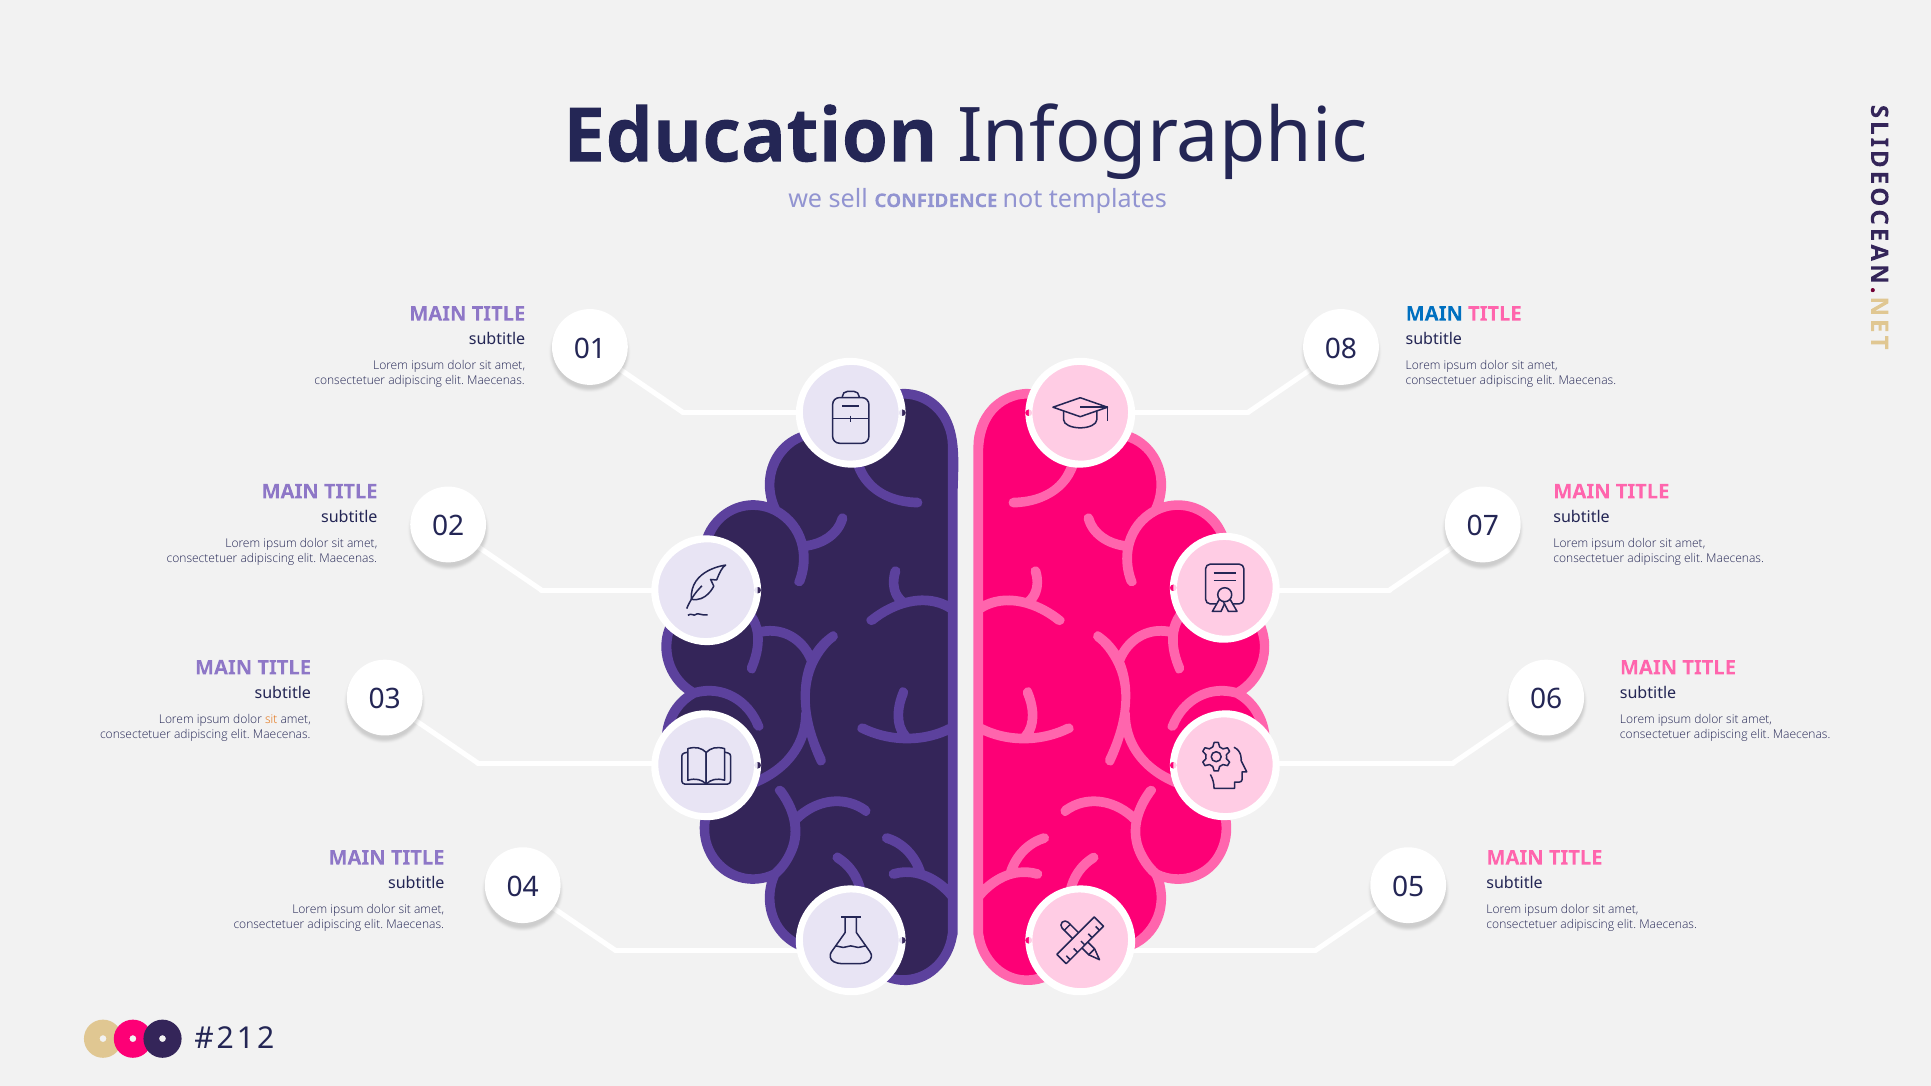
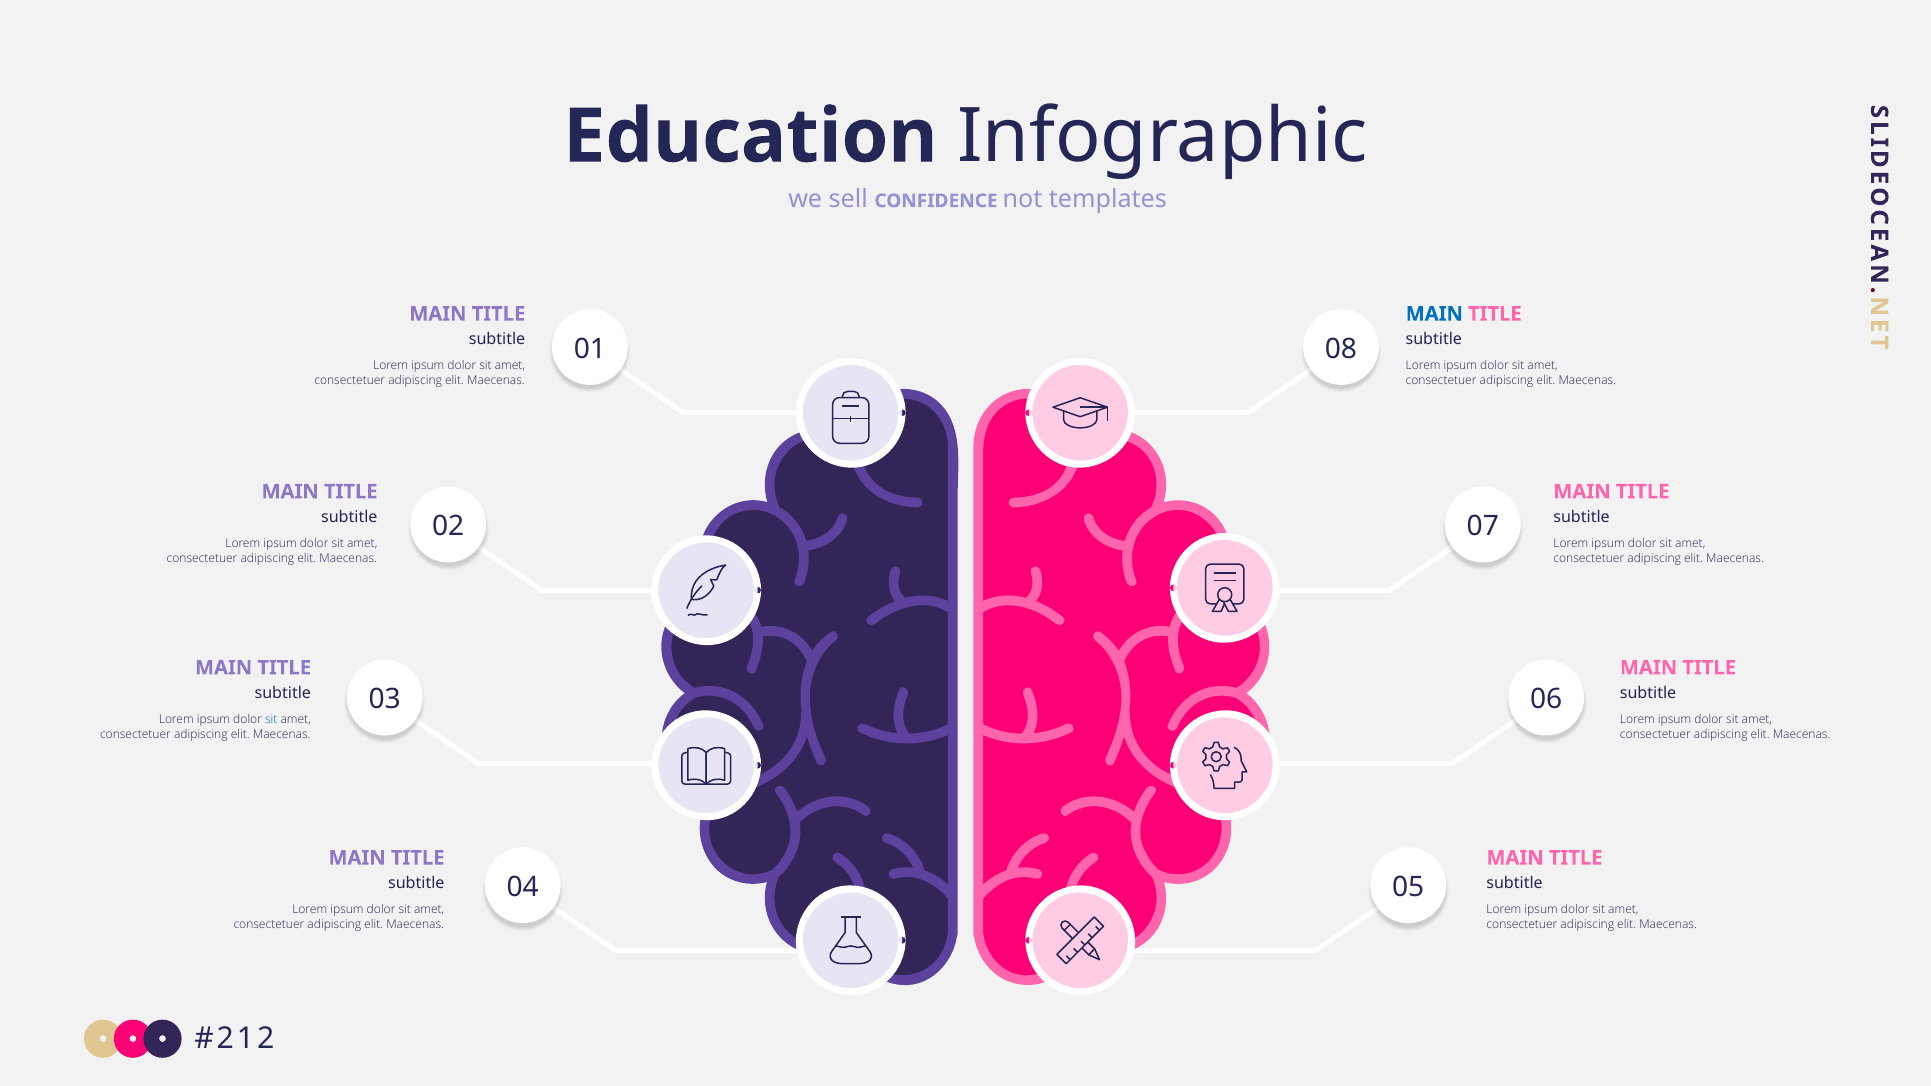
sit at (271, 720) colour: orange -> blue
